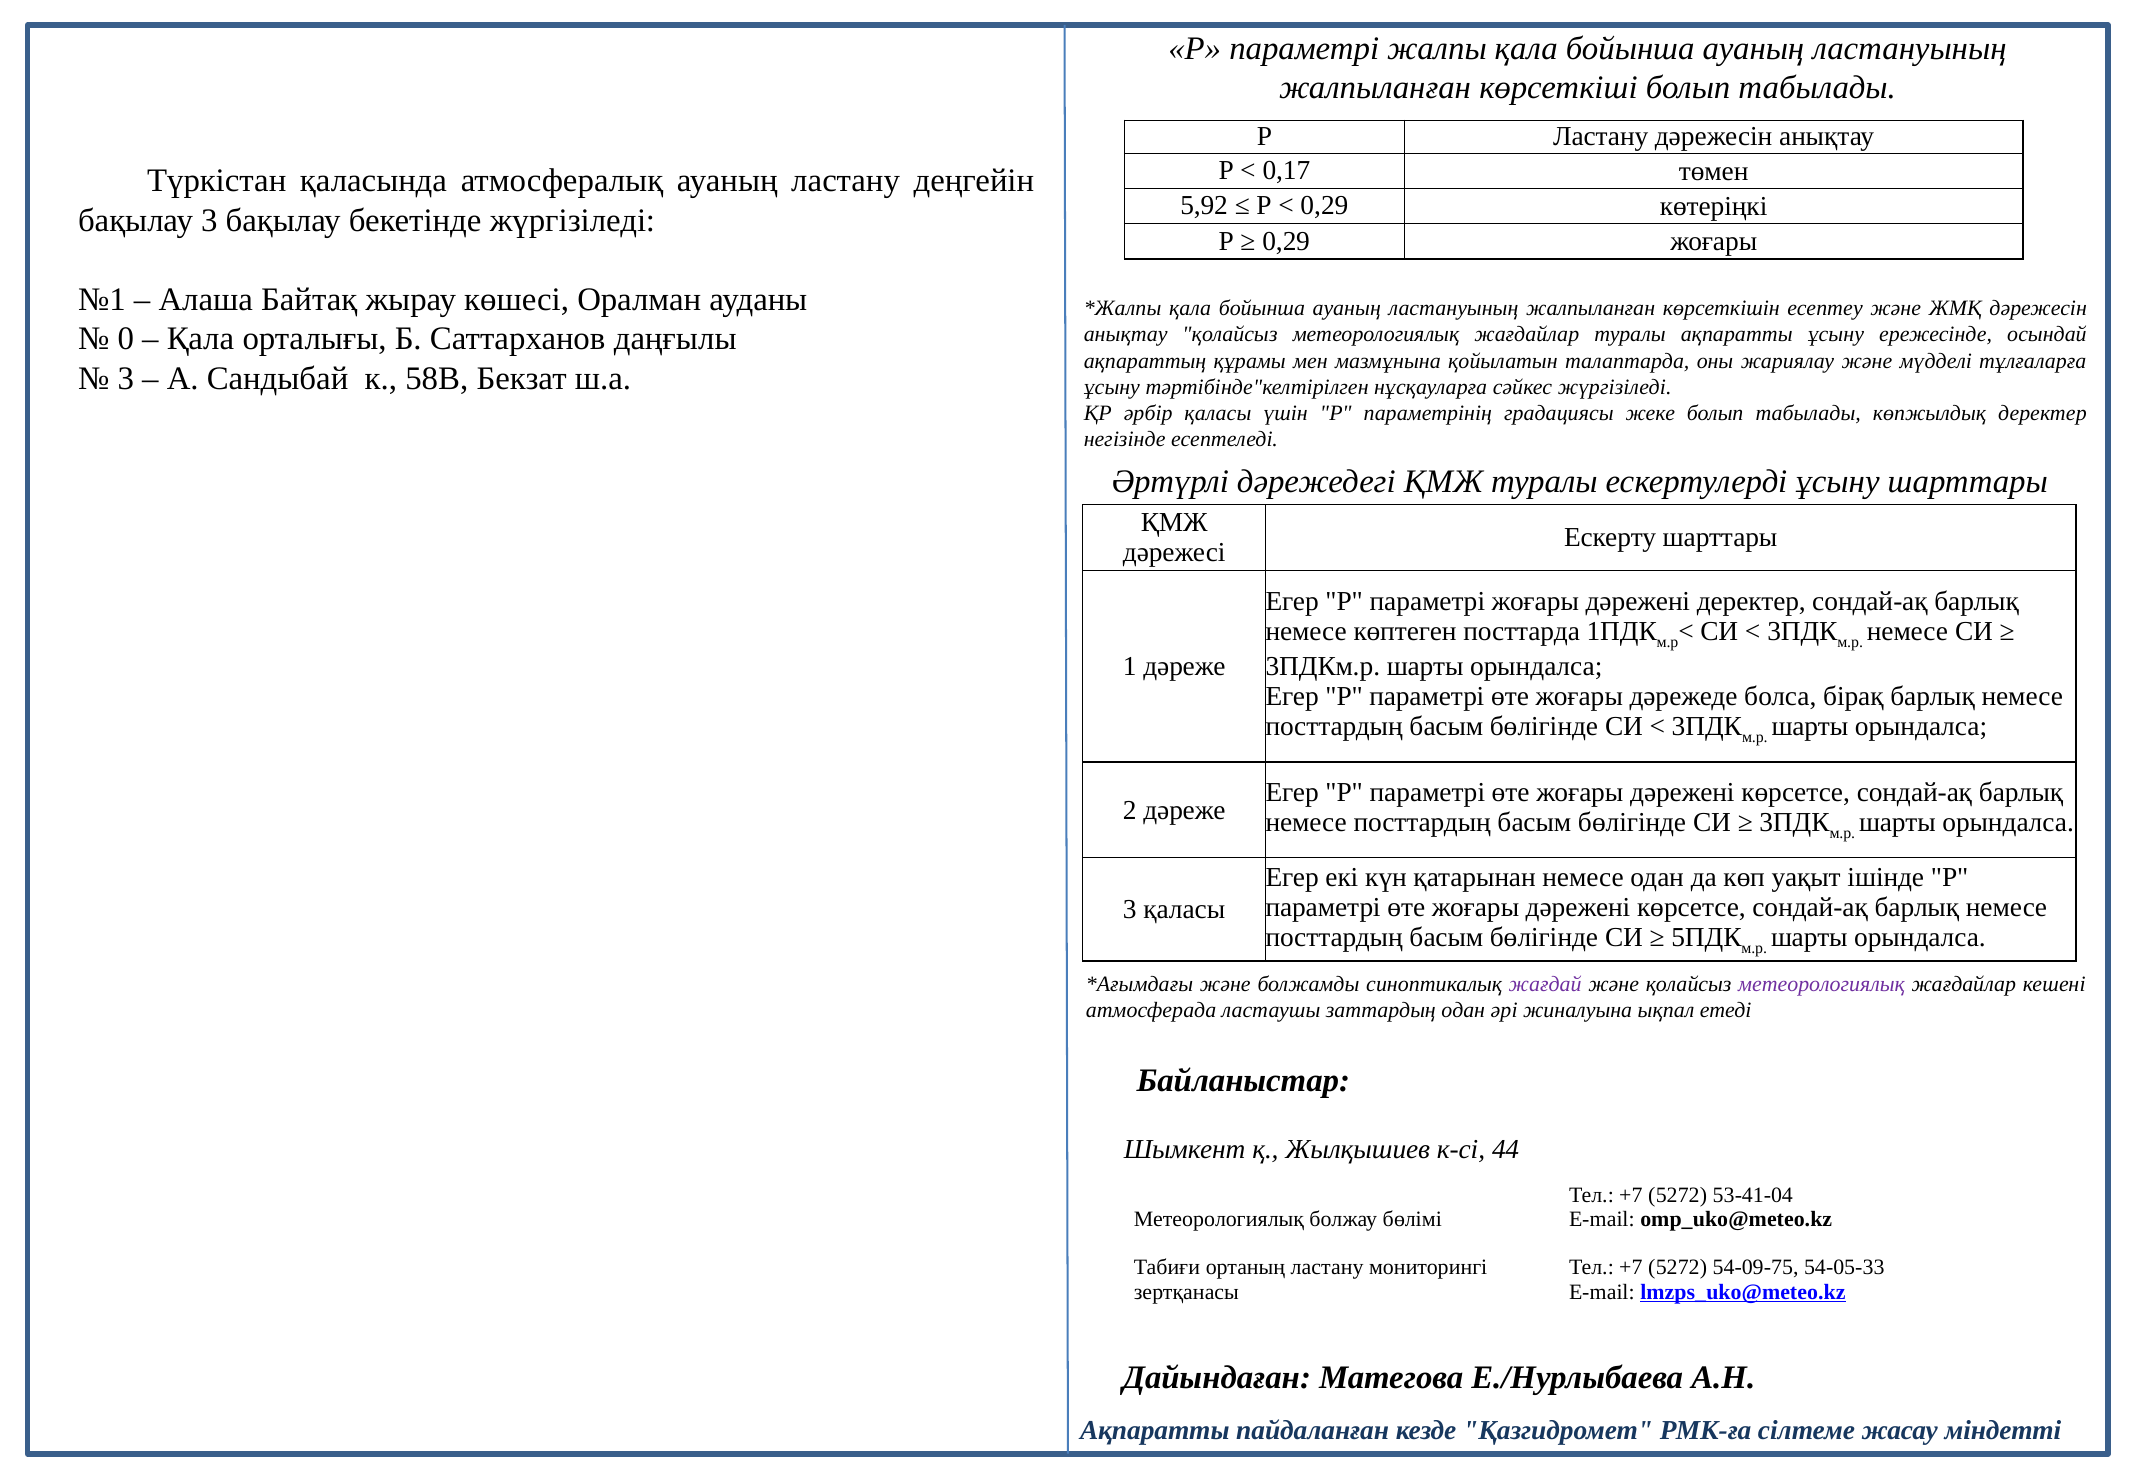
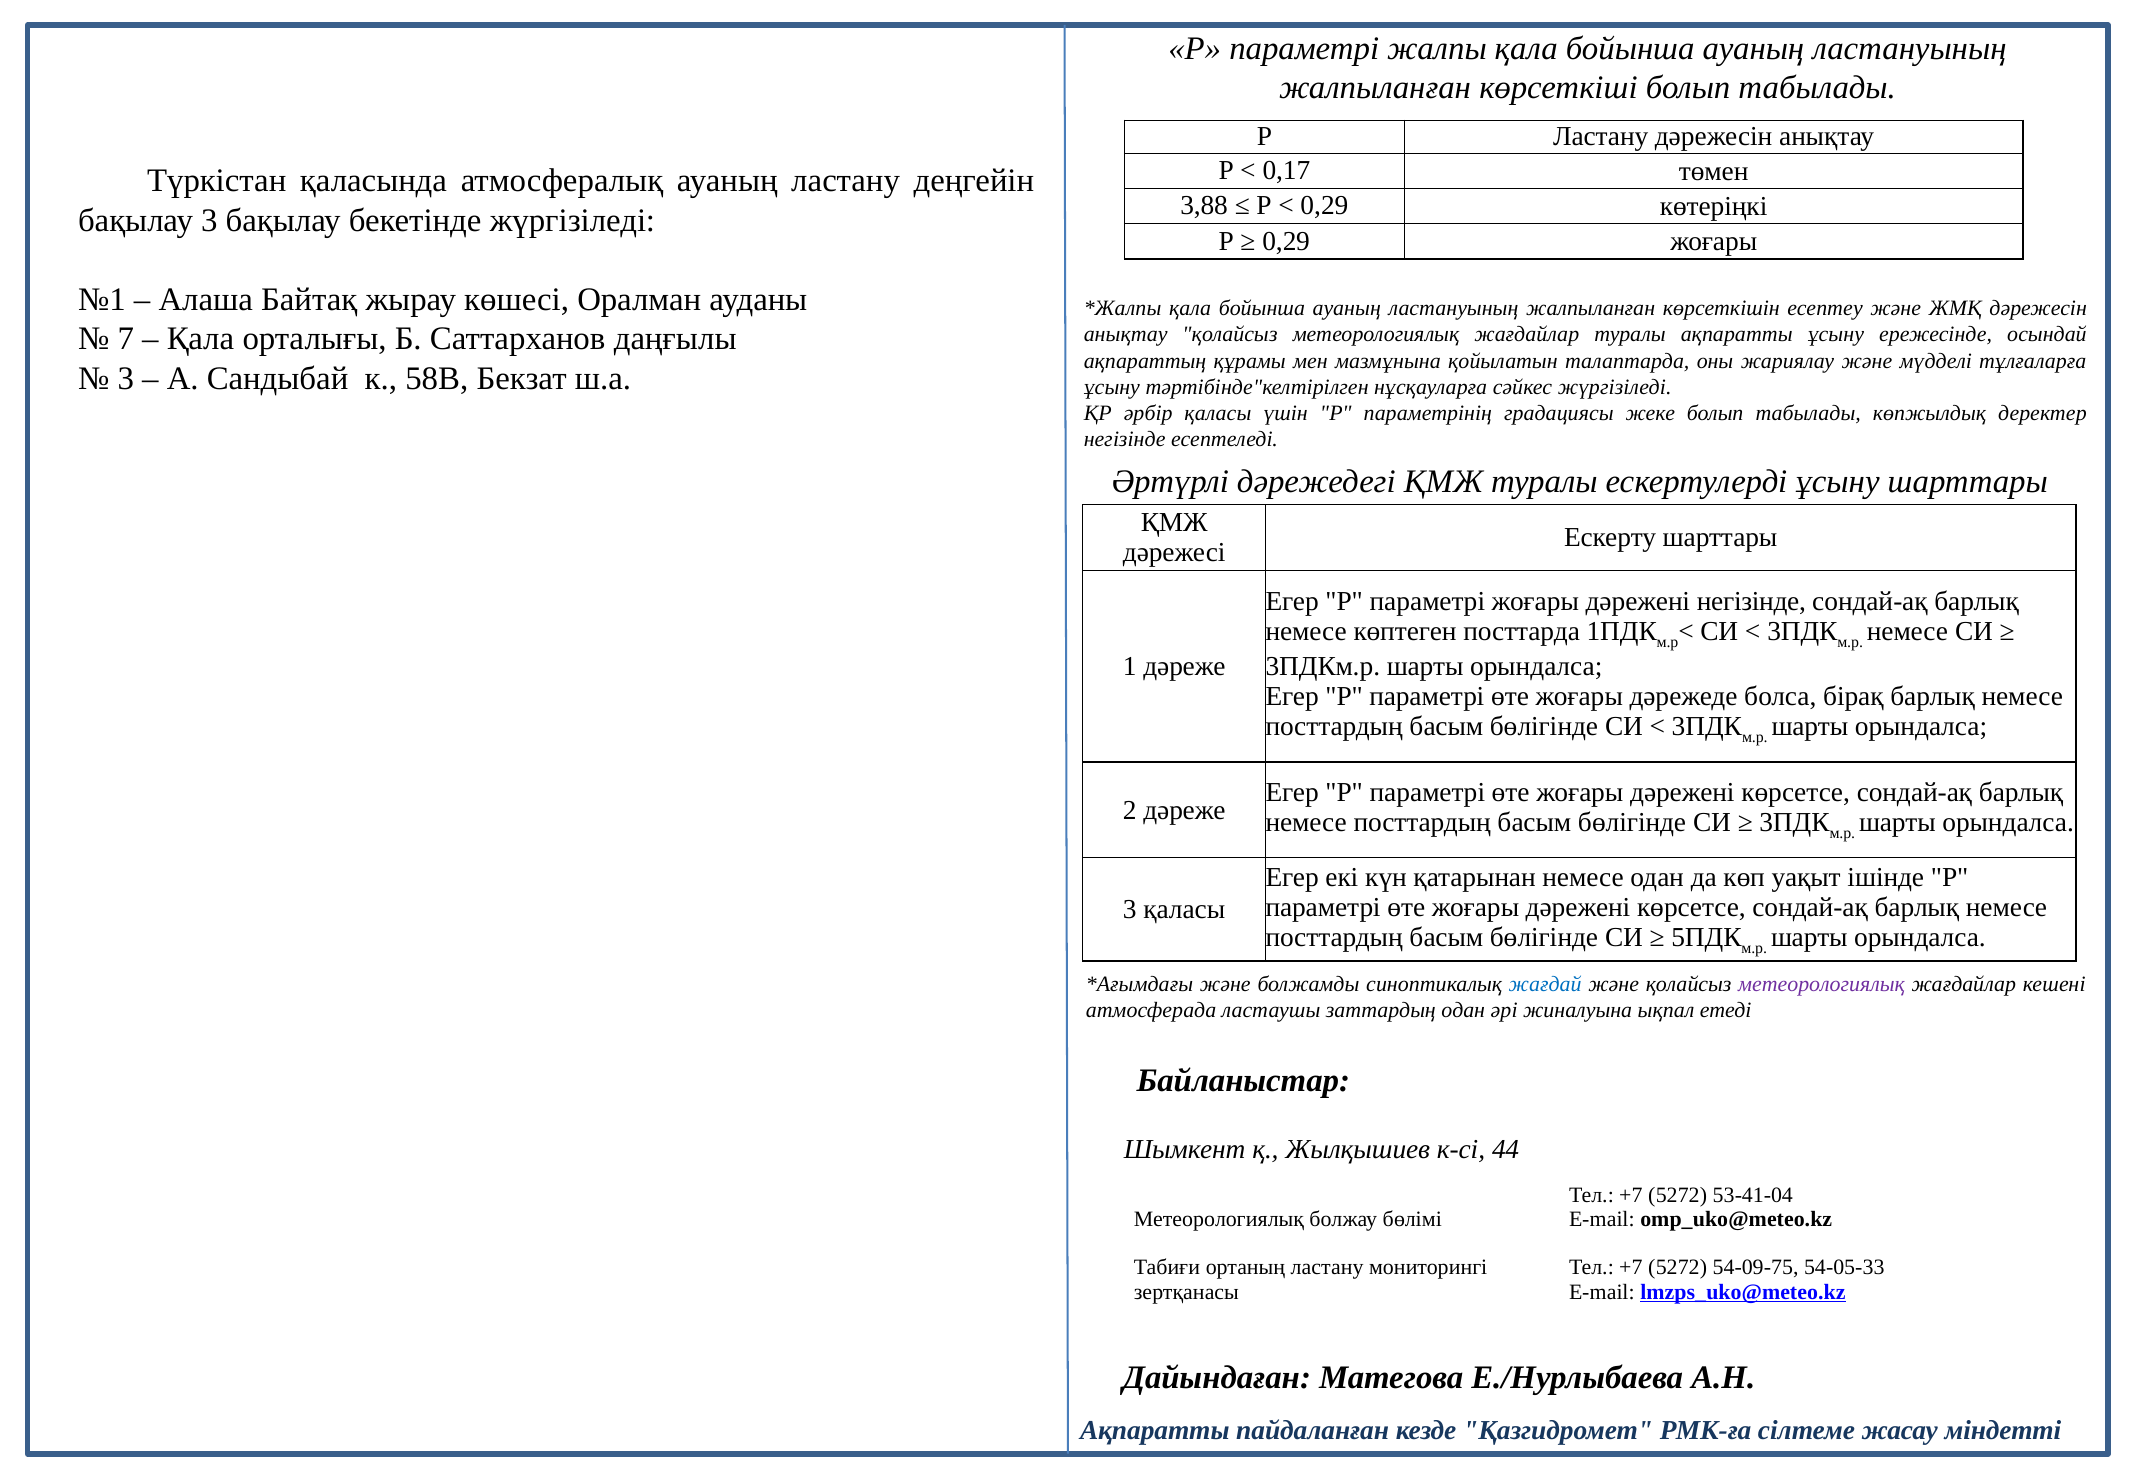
5,92: 5,92 -> 3,88
0: 0 -> 7
дәрежені деректер: деректер -> негізінде
жағдай colour: purple -> blue
